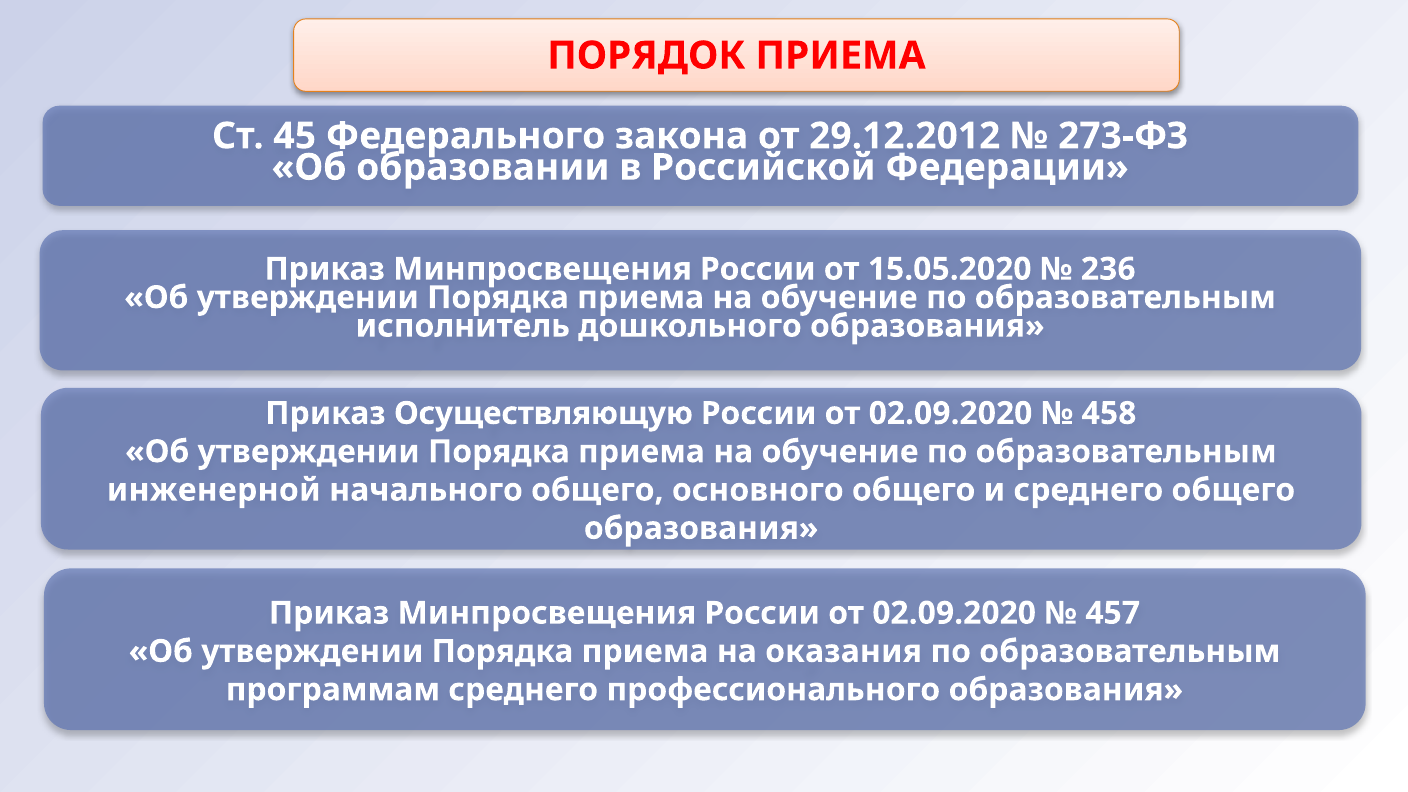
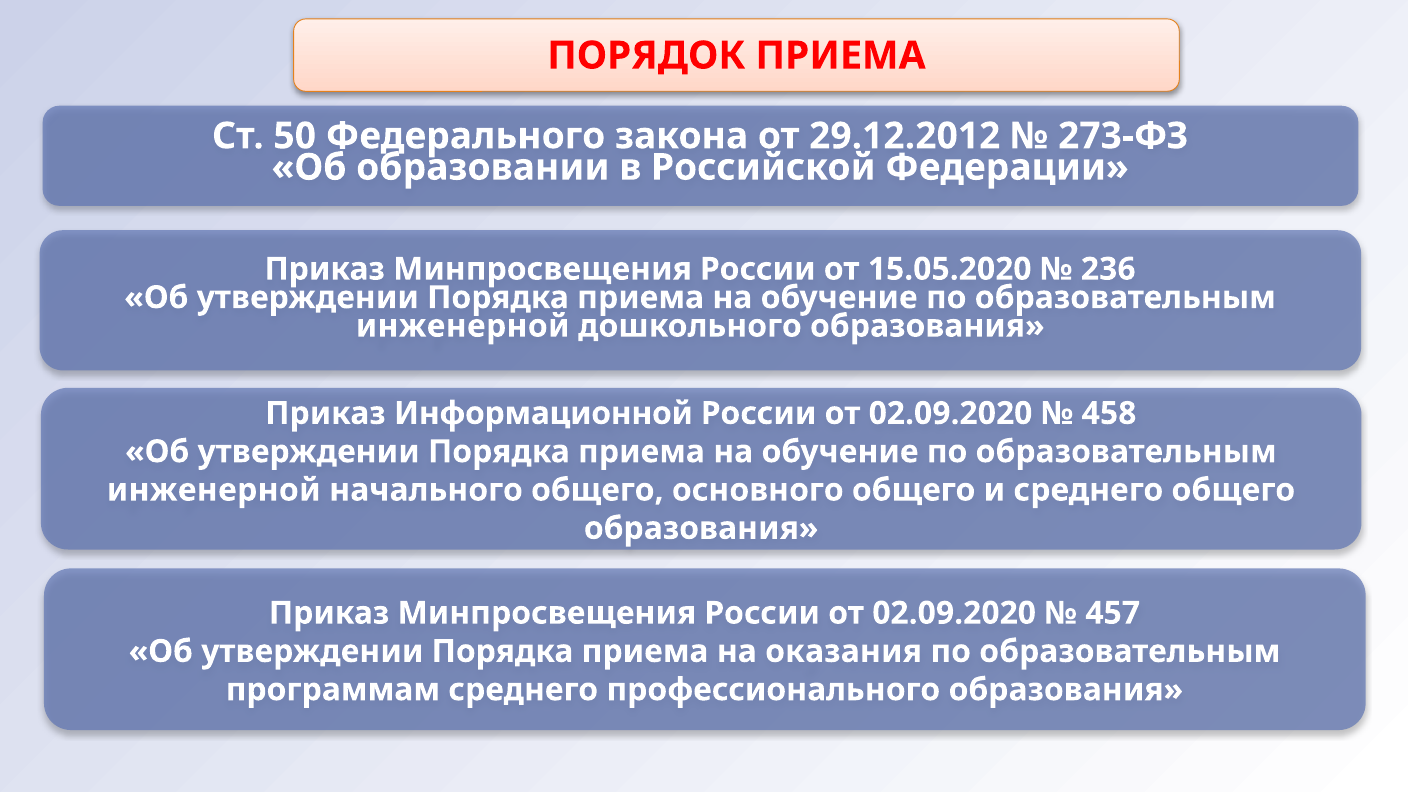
45: 45 -> 50
исполнитель at (463, 326): исполнитель -> инженерной
Осуществляющую: Осуществляющую -> Информационной
